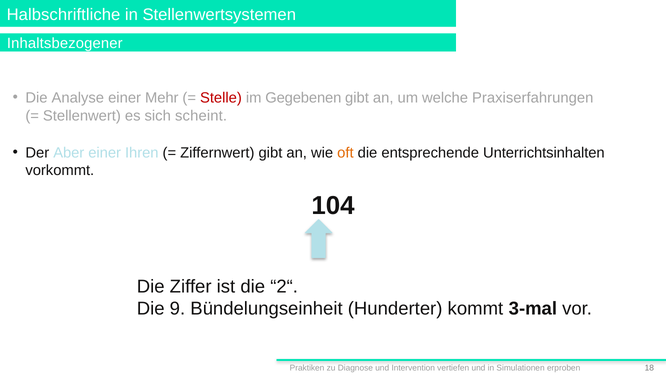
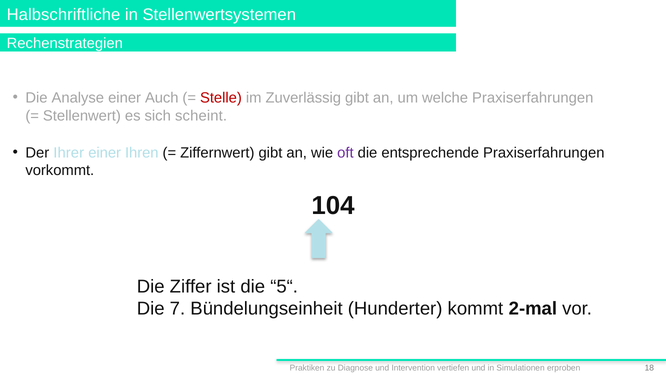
Inhaltsbezogener: Inhaltsbezogener -> Rechenstrategien
Mehr: Mehr -> Auch
Gegebenen: Gegebenen -> Zuverlässig
Aber: Aber -> Ihrer
oft colour: orange -> purple
entsprechende Unterrichtsinhalten: Unterrichtsinhalten -> Praxiserfahrungen
2“: 2“ -> 5“
9: 9 -> 7
3-mal: 3-mal -> 2-mal
